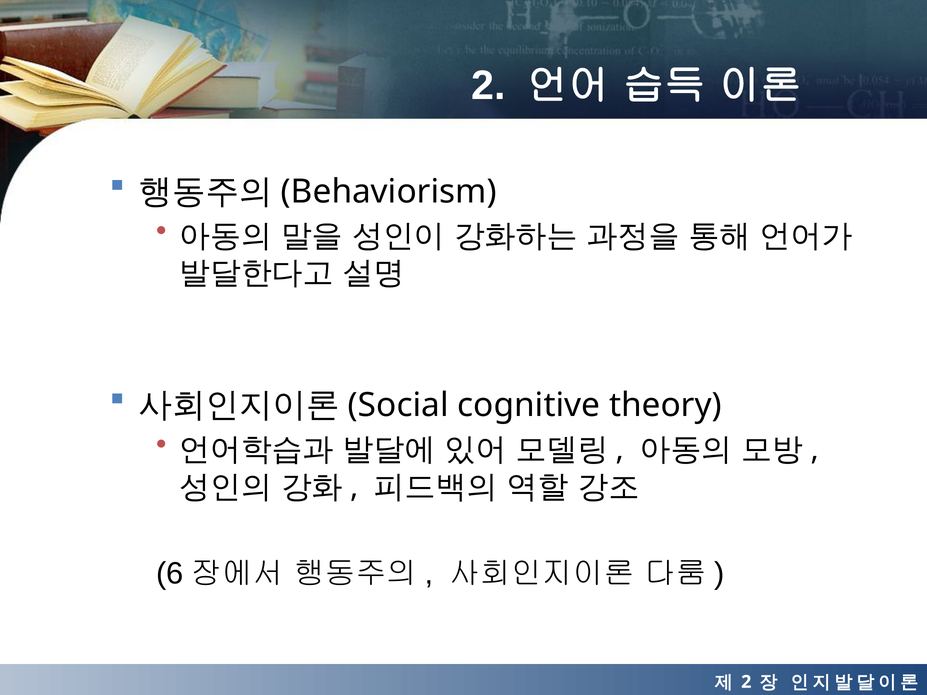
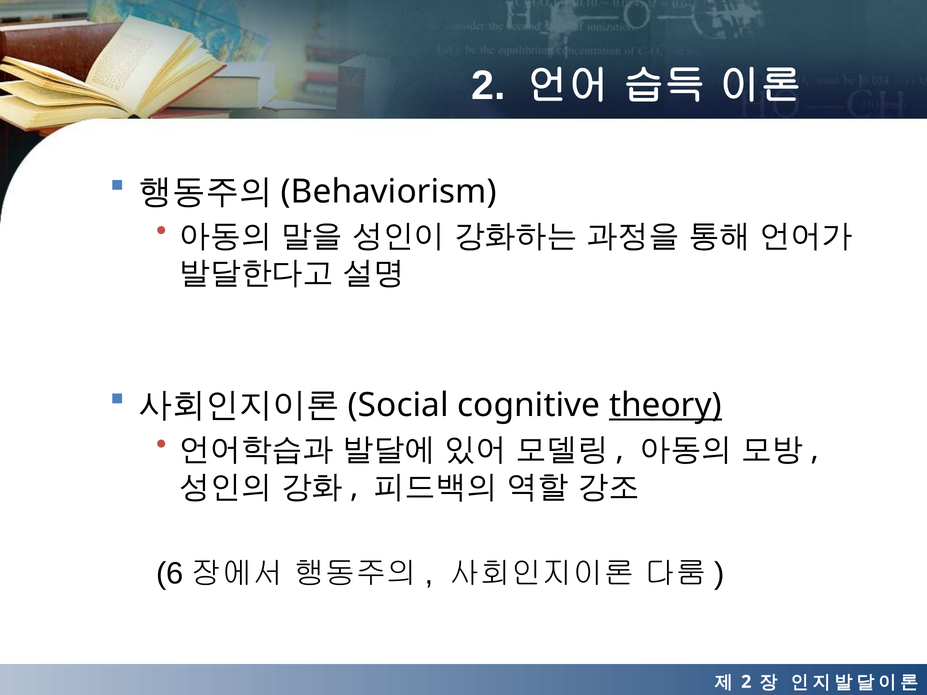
theory underline: none -> present
